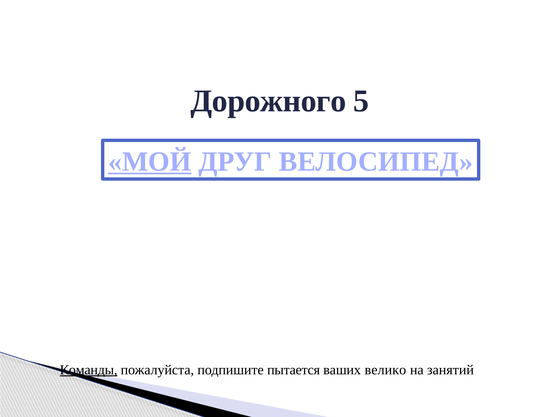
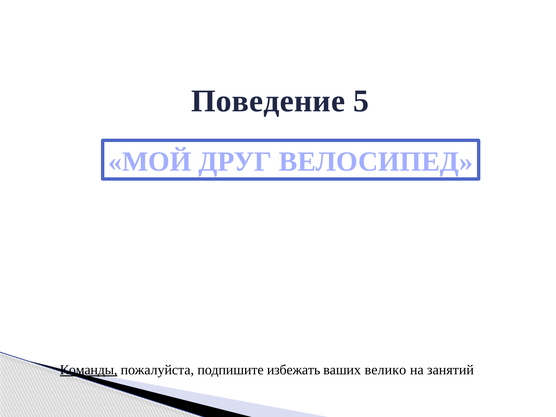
Дорожного: Дорожного -> Поведение
МОЙ underline: present -> none
пытается: пытается -> избежать
